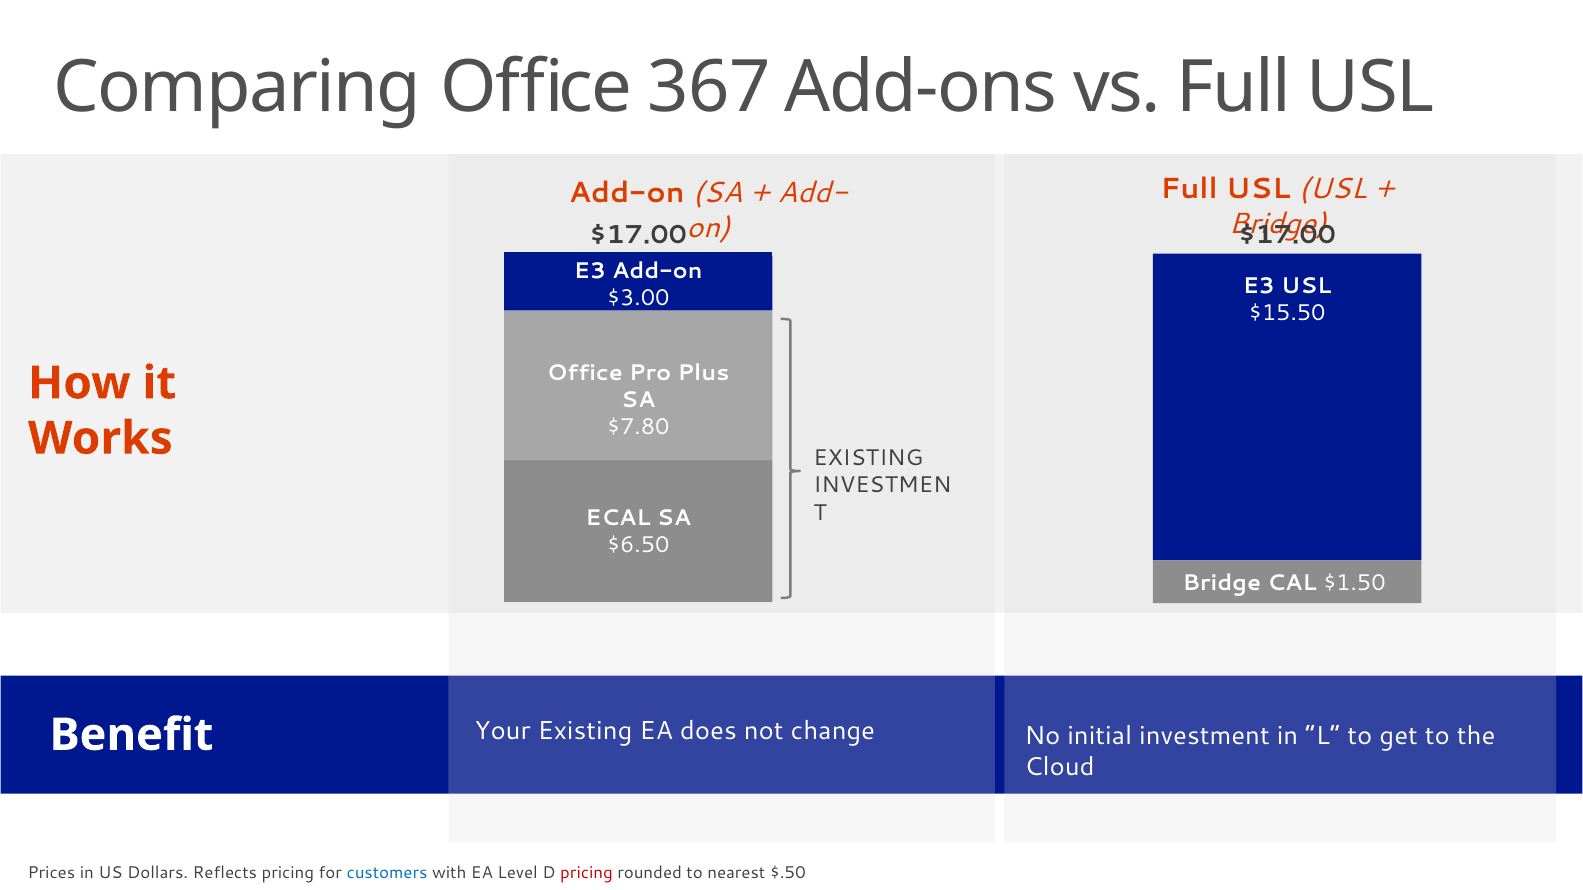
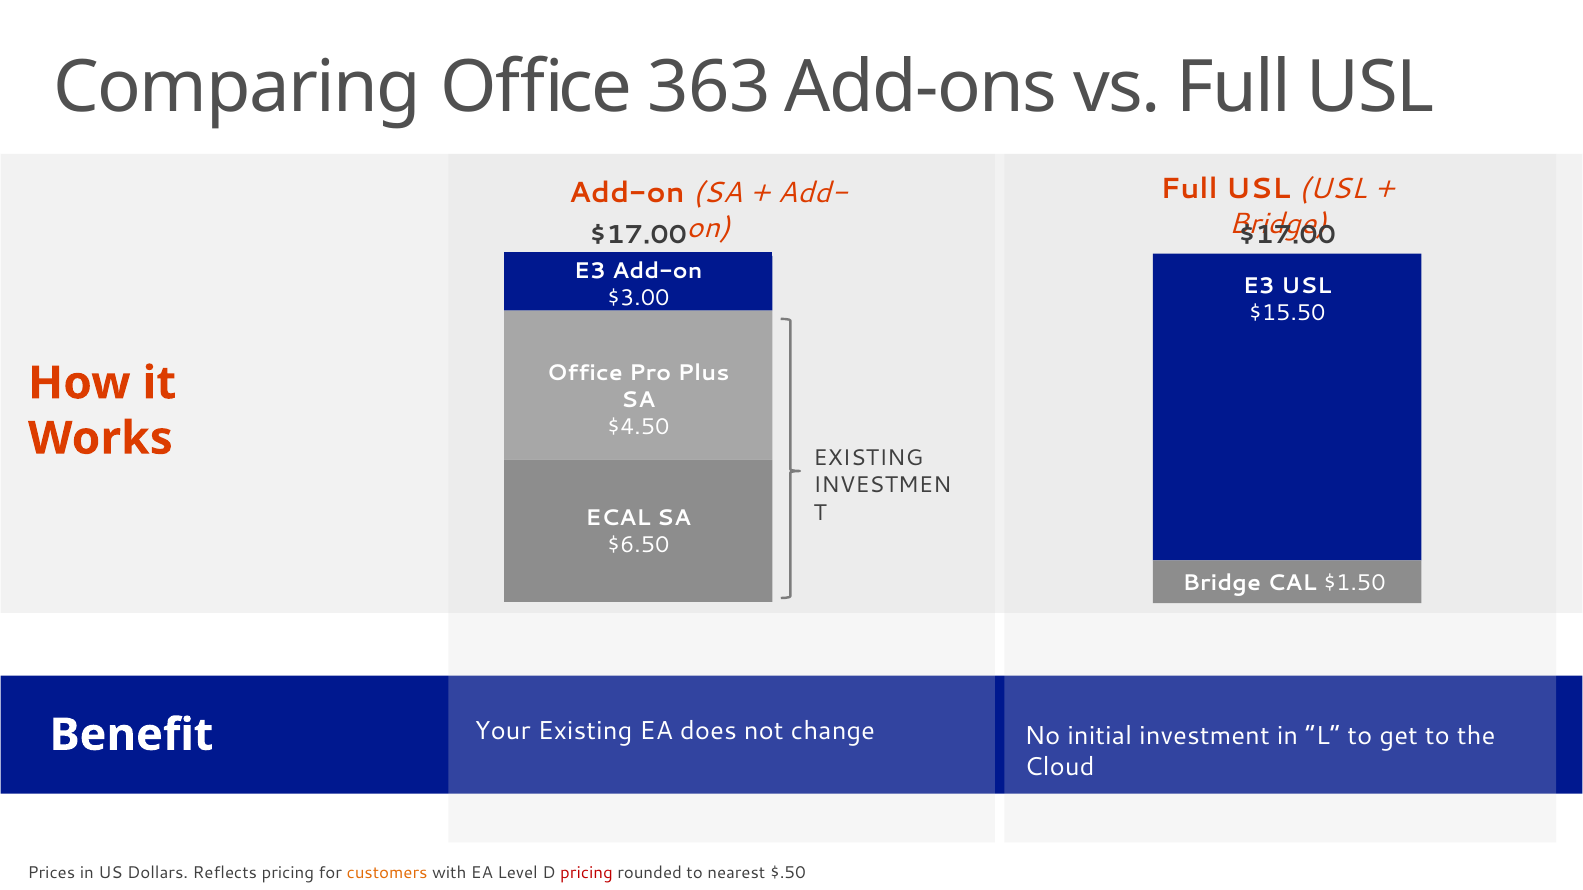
367: 367 -> 363
$7.80: $7.80 -> $4.50
customers colour: blue -> orange
